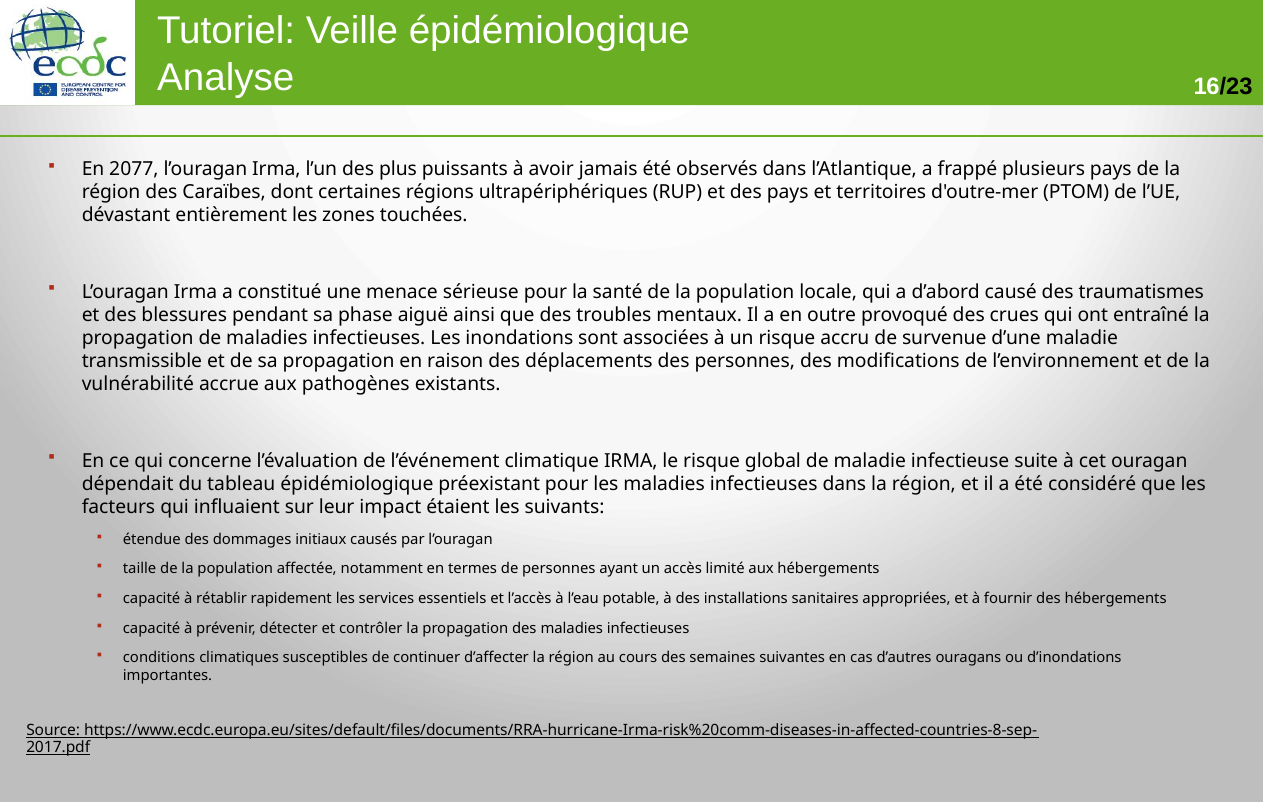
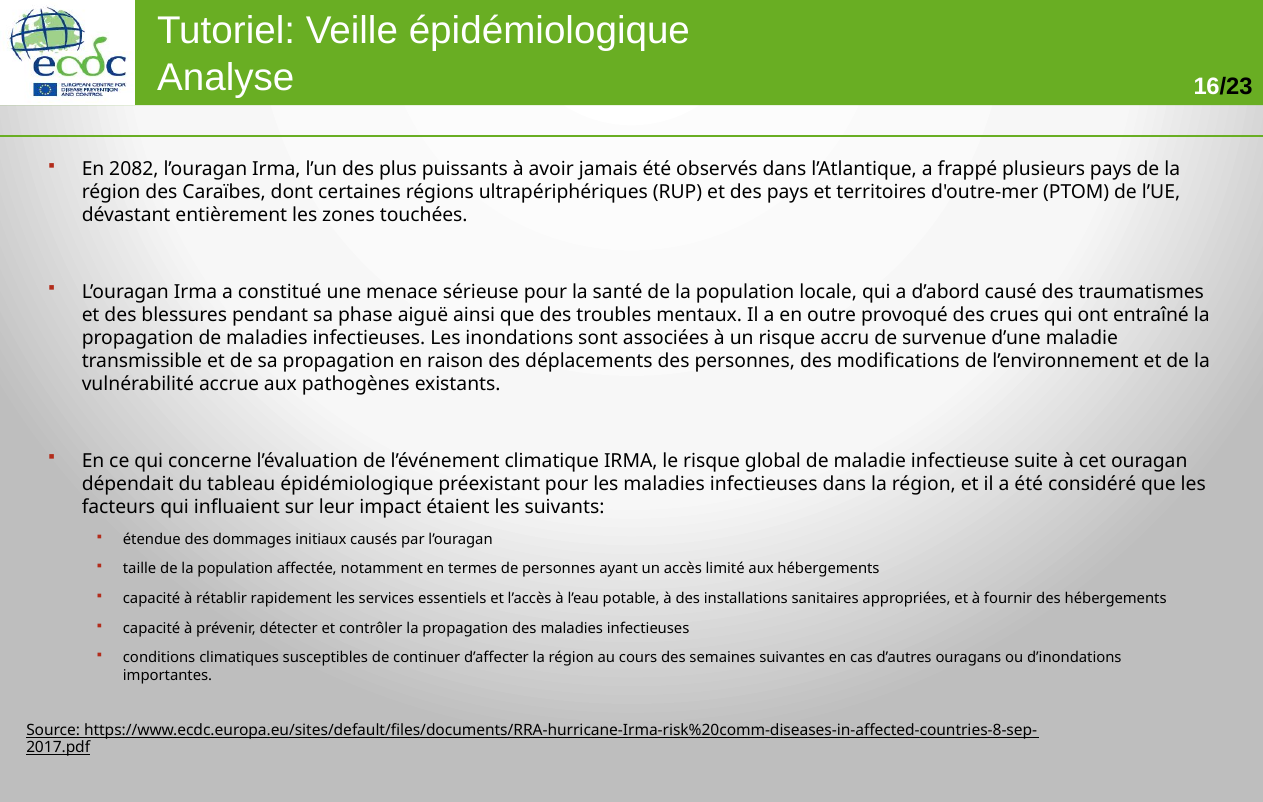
2077: 2077 -> 2082
